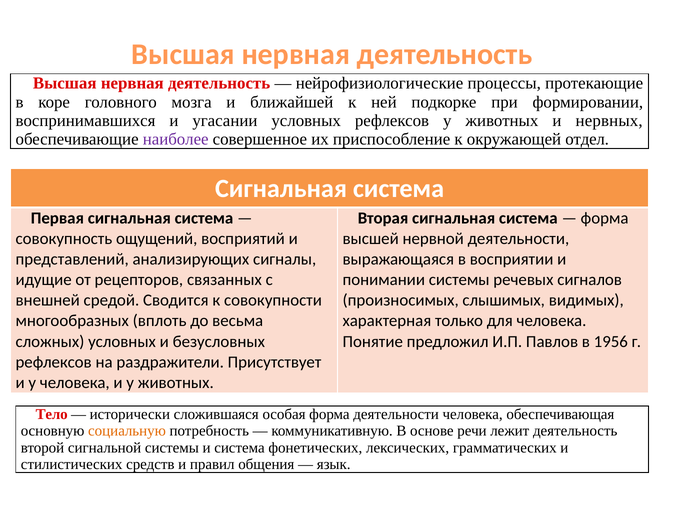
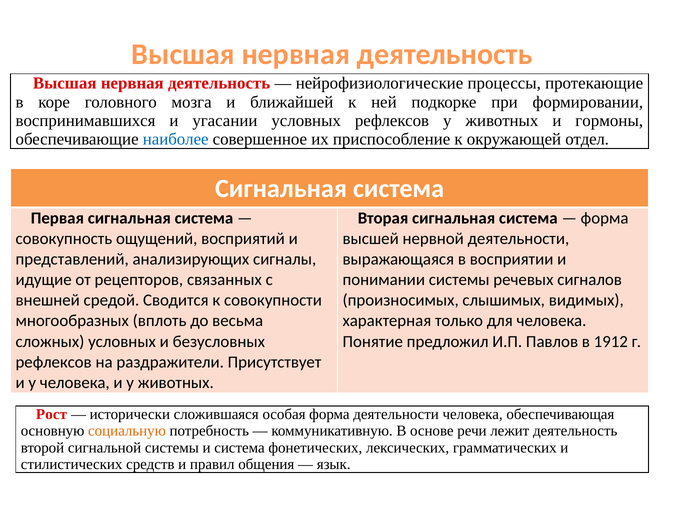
нервных: нервных -> гормоны
наиболее colour: purple -> blue
1956: 1956 -> 1912
Тело: Тело -> Рост
